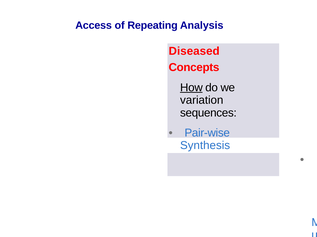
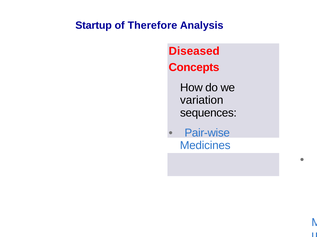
Access: Access -> Startup
Repeating: Repeating -> Therefore
How underline: present -> none
Synthesis: Synthesis -> Medicines
